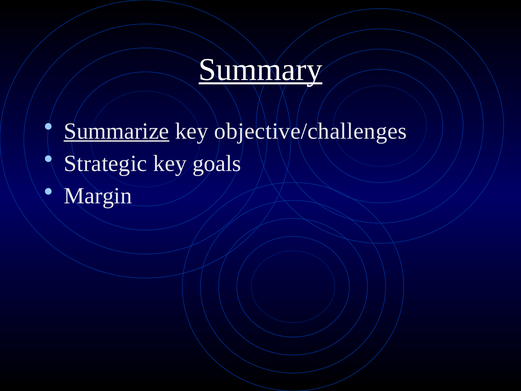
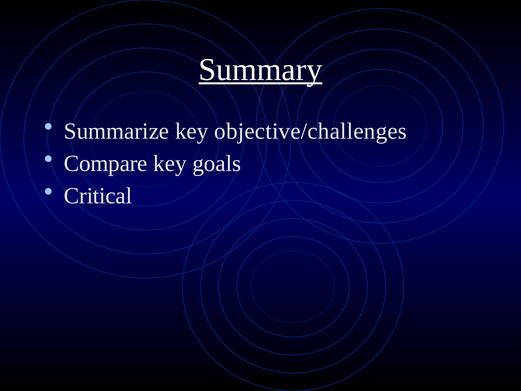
Summarize underline: present -> none
Strategic: Strategic -> Compare
Margin: Margin -> Critical
